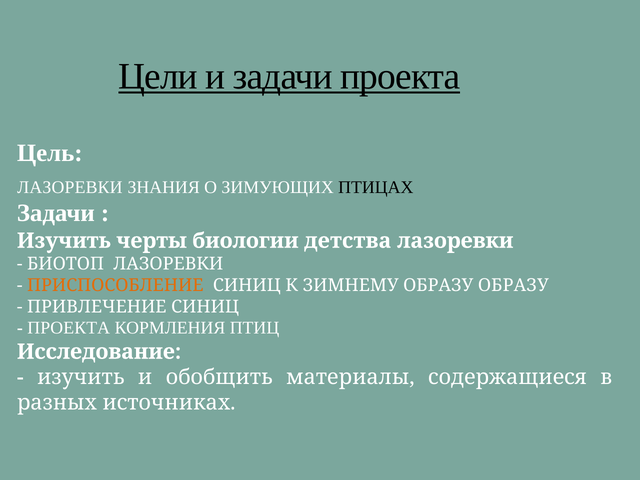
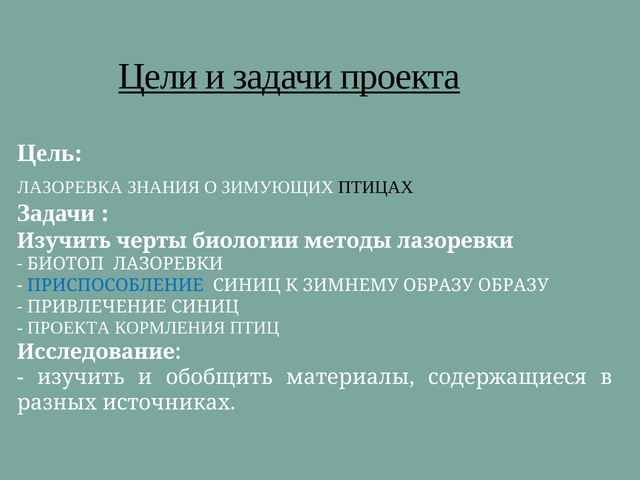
ЛАЗОРЕВКИ at (70, 187): ЛАЗОРЕВКИ -> ЛАЗОРЕВКА
детства: детства -> методы
ПРИСПОСОБЛЕНИЕ colour: orange -> blue
